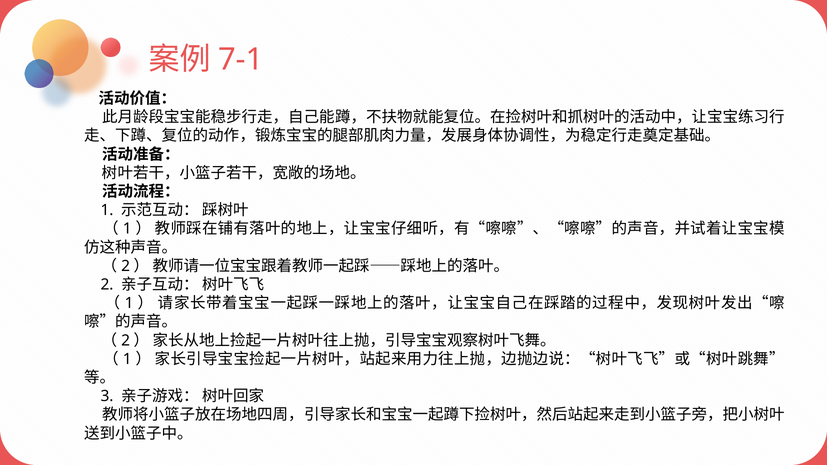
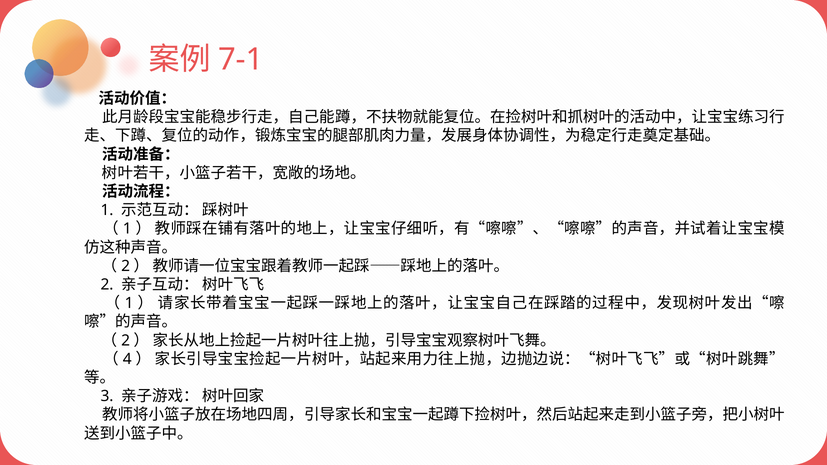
1 at (127, 359): 1 -> 4
